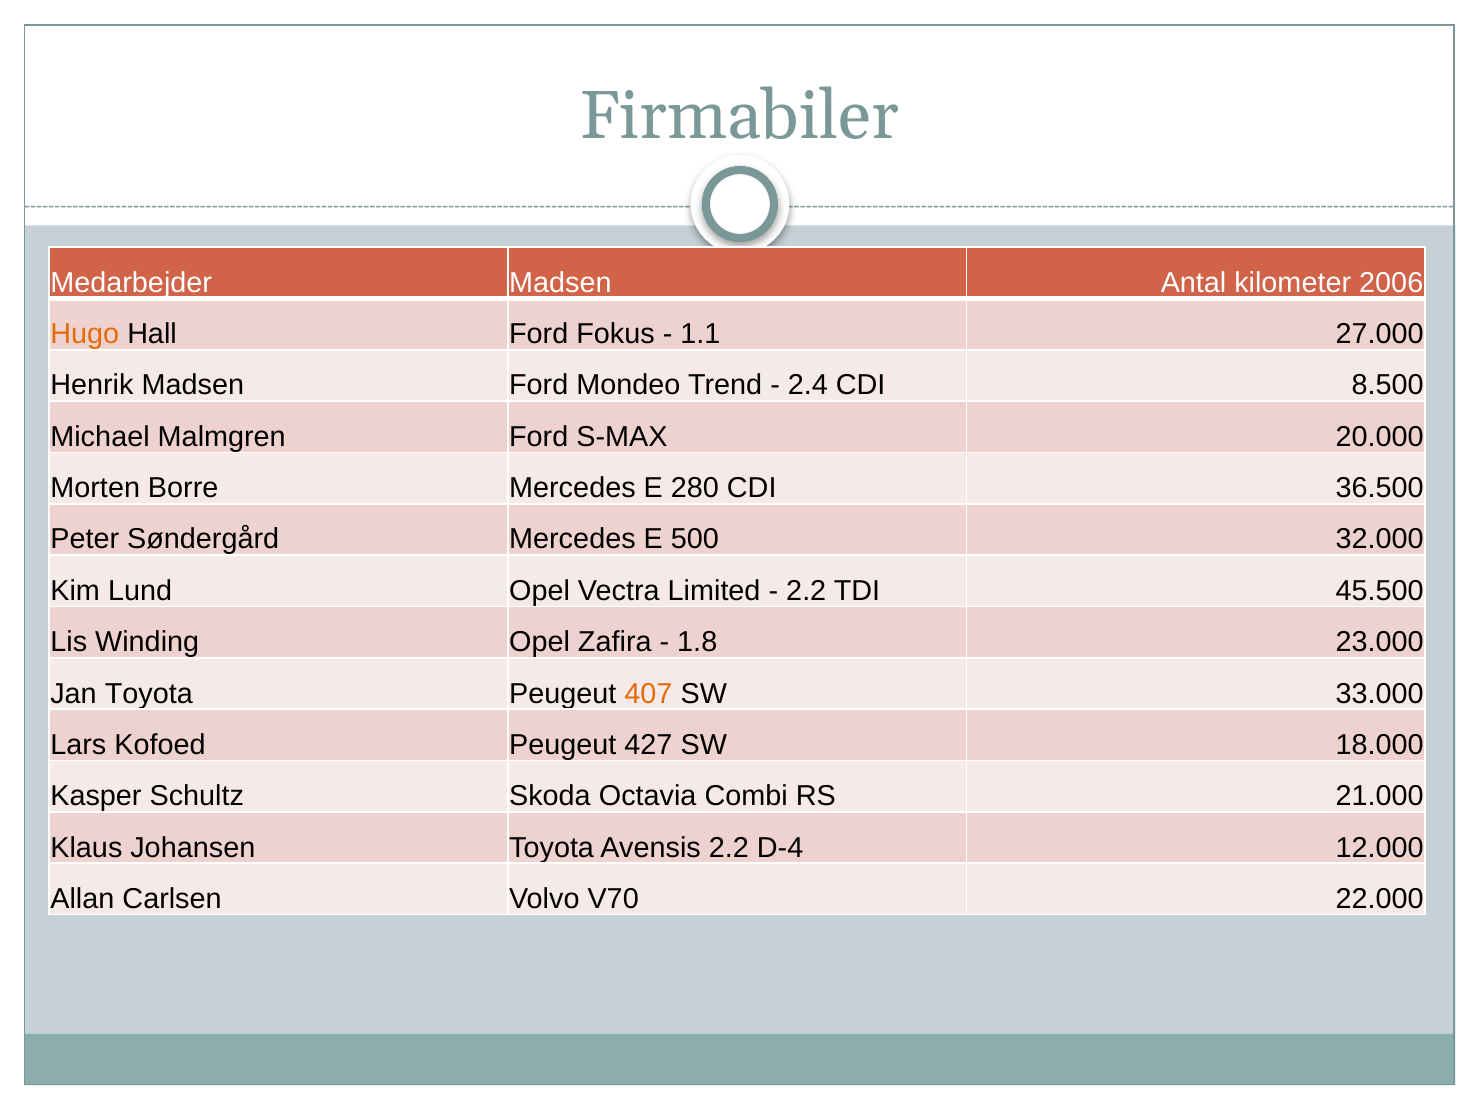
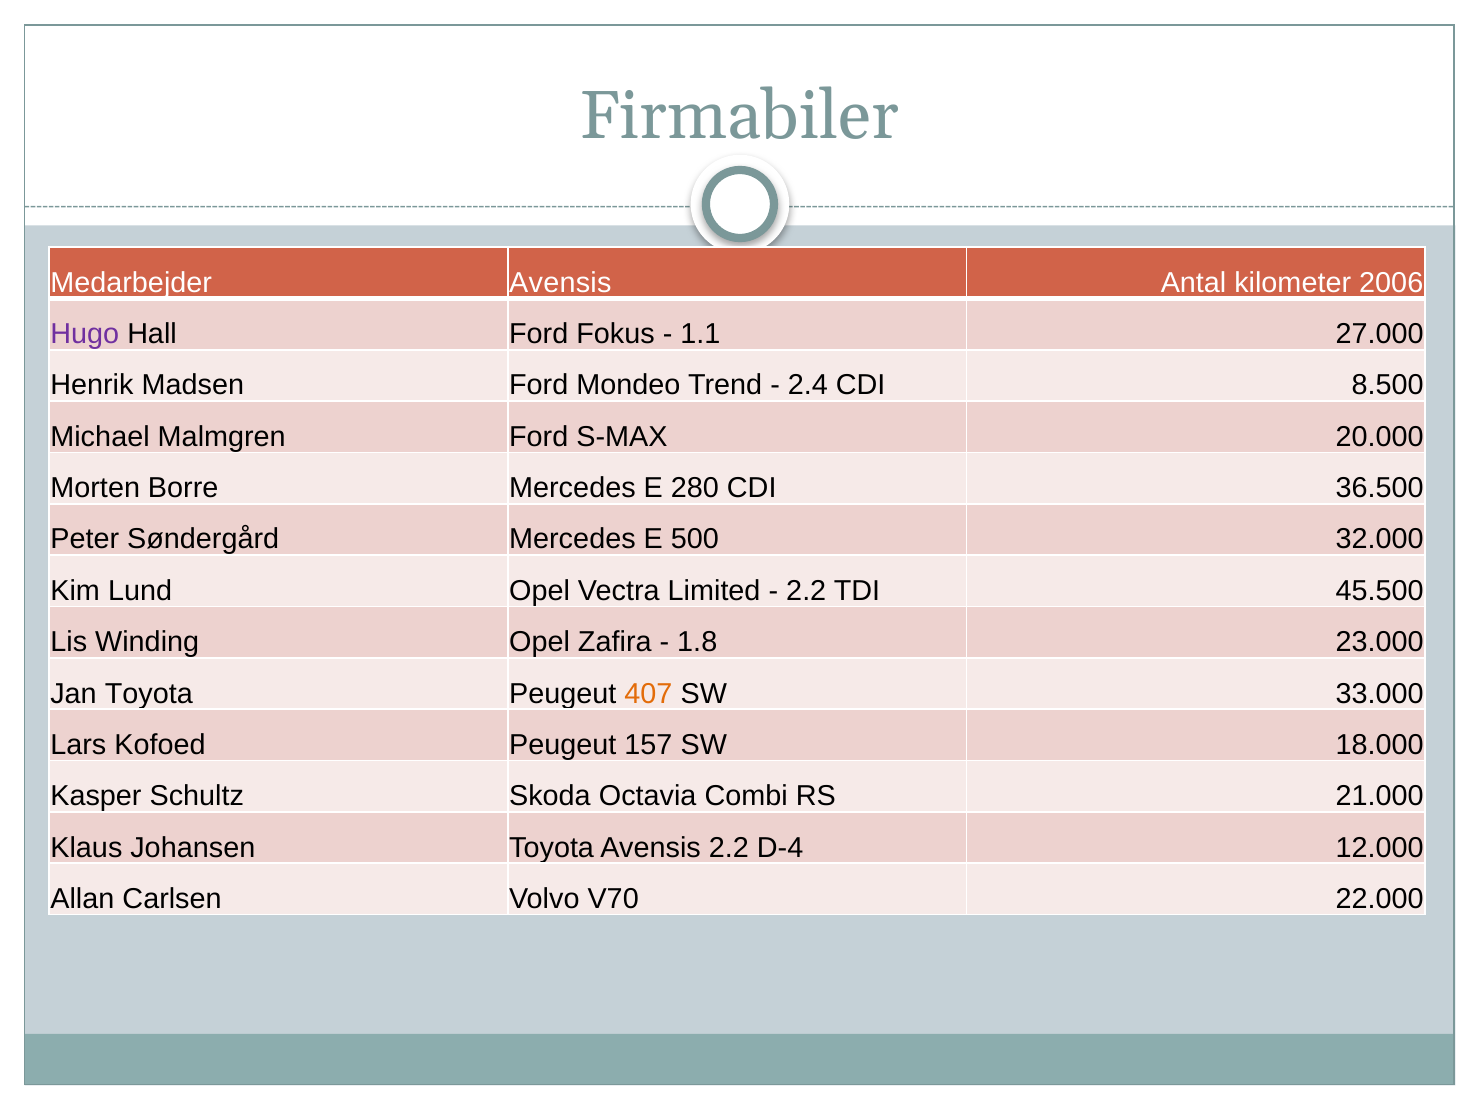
Medarbejder Madsen: Madsen -> Avensis
Hugo colour: orange -> purple
427: 427 -> 157
